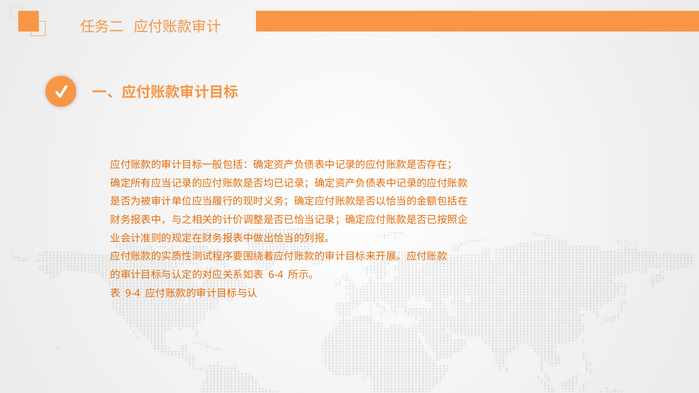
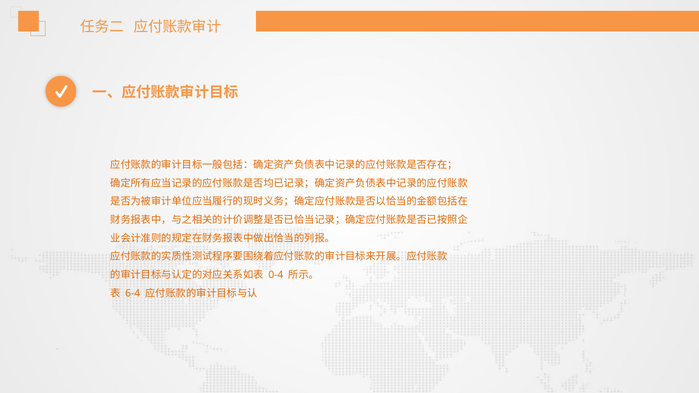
6-4: 6-4 -> 0-4
9-4: 9-4 -> 6-4
